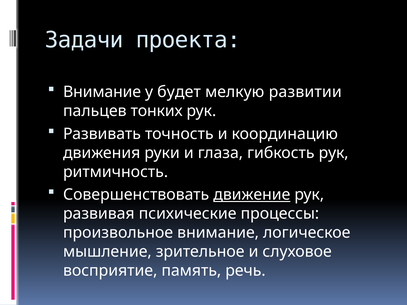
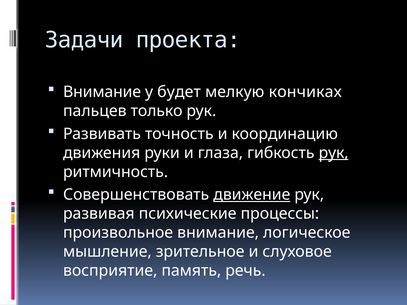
развитии: развитии -> кончиках
тонких: тонких -> только
рук at (334, 153) underline: none -> present
